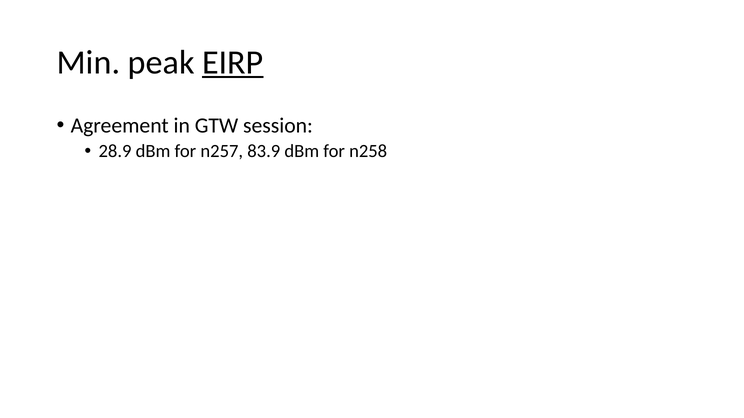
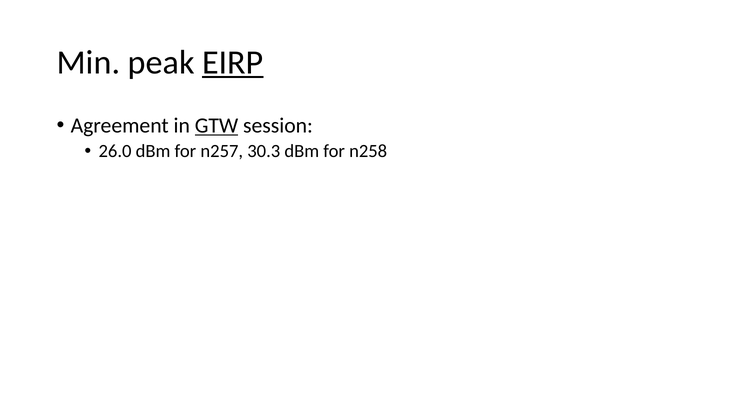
GTW underline: none -> present
28.9: 28.9 -> 26.0
83.9: 83.9 -> 30.3
